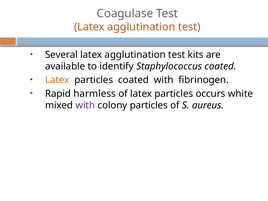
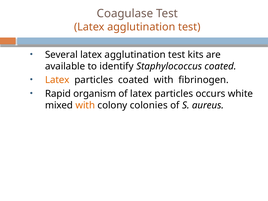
harmless: harmless -> organism
with at (85, 105) colour: purple -> orange
colony particles: particles -> colonies
